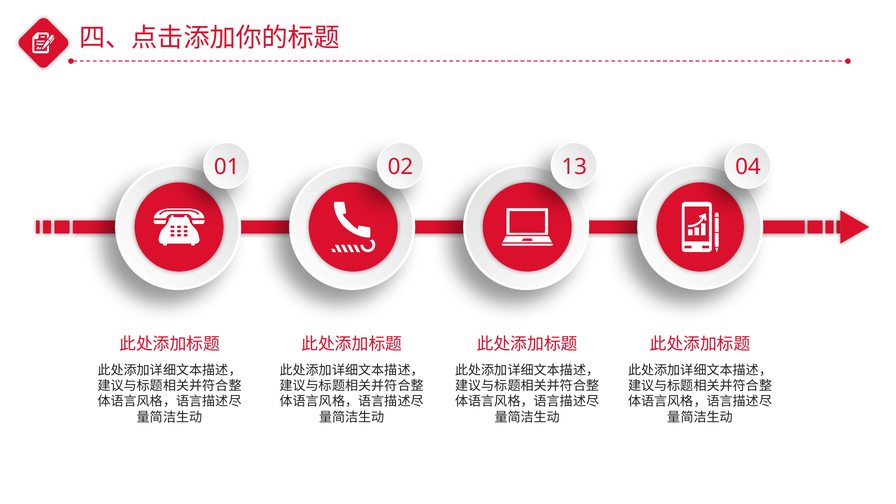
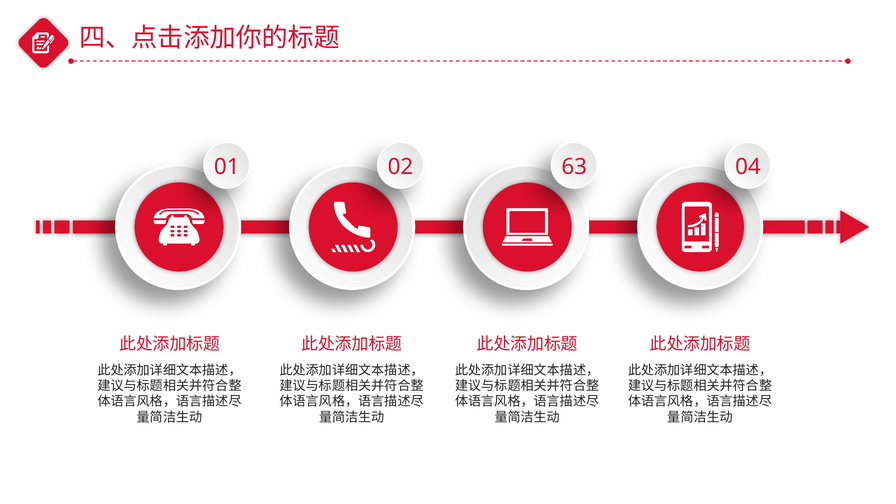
13: 13 -> 63
